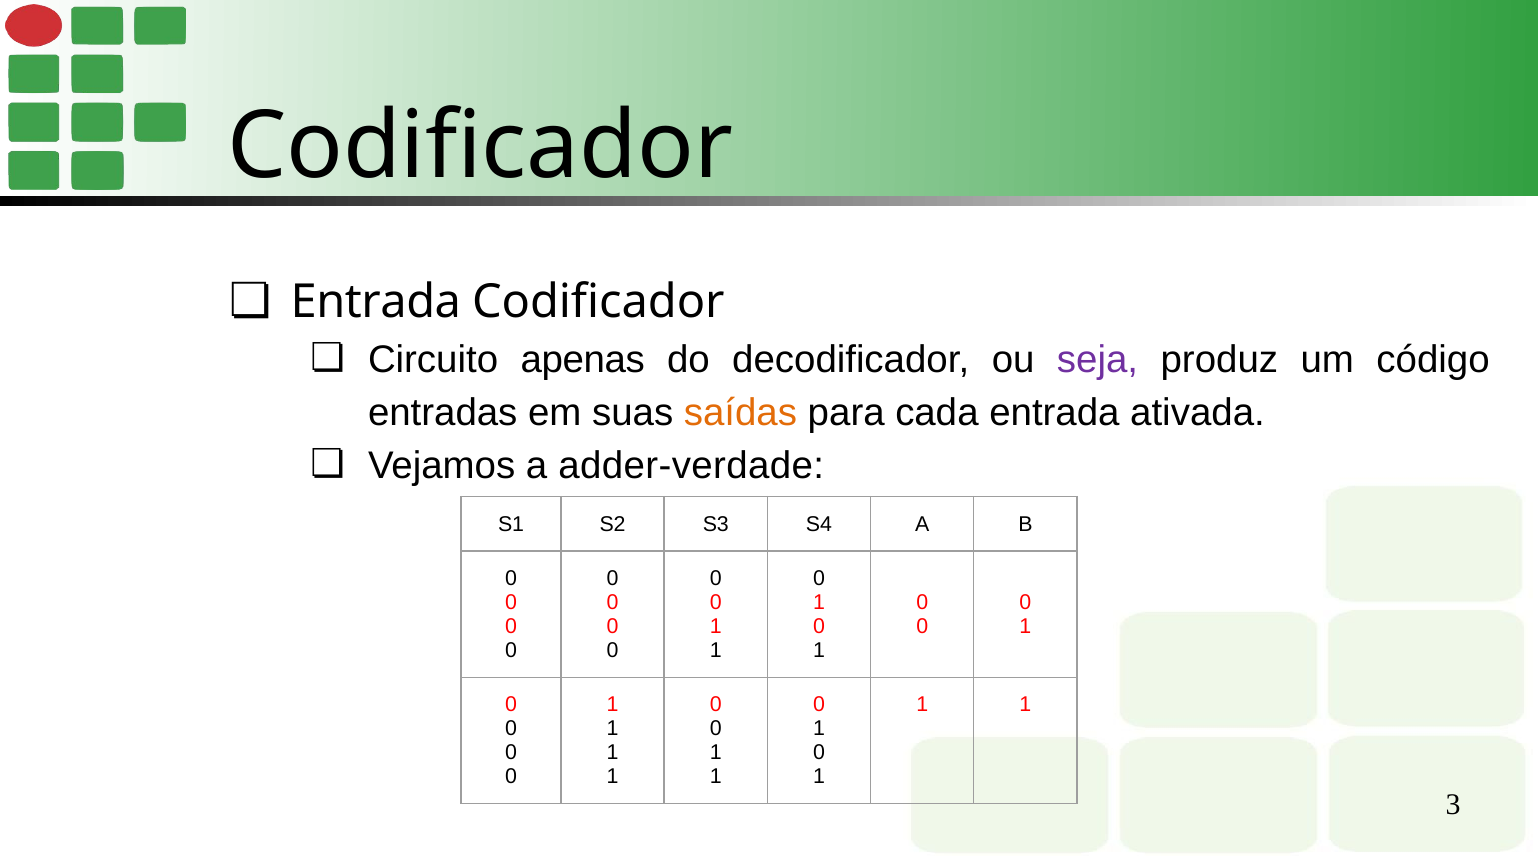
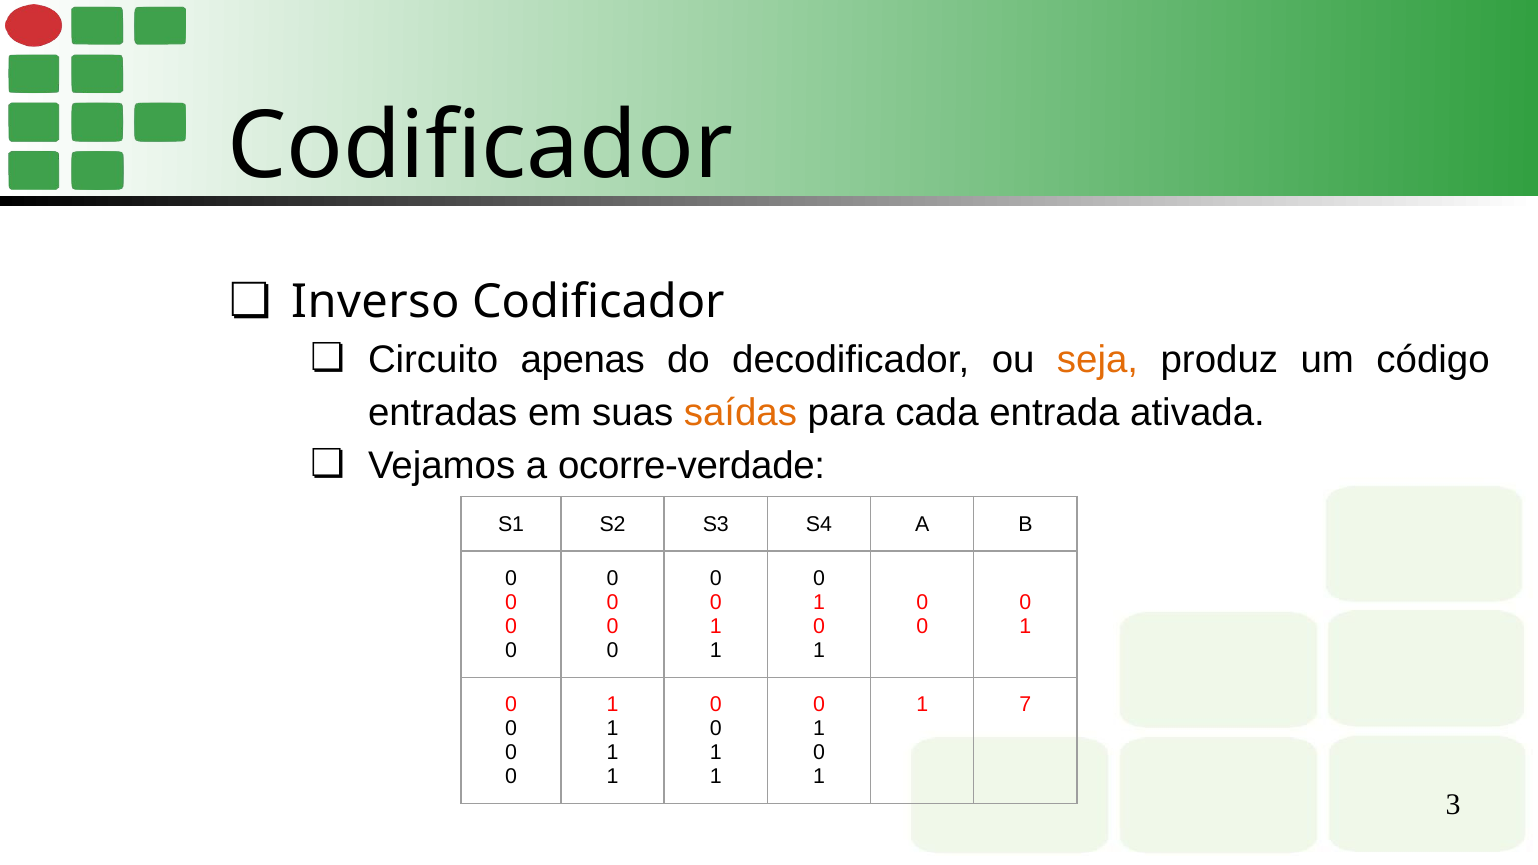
Entrada at (376, 302): Entrada -> Inverso
seja colour: purple -> orange
adder-verdade: adder-verdade -> ocorre-verdade
1 at (1025, 705): 1 -> 7
